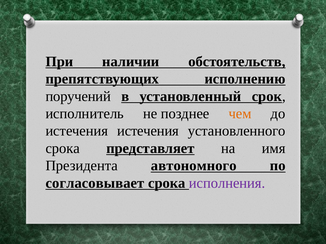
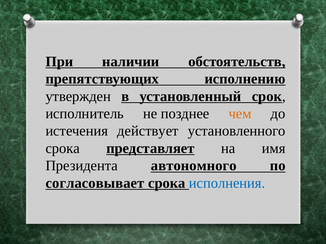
поручений: поручений -> утвержден
истечения истечения: истечения -> действует
исполнения colour: purple -> blue
